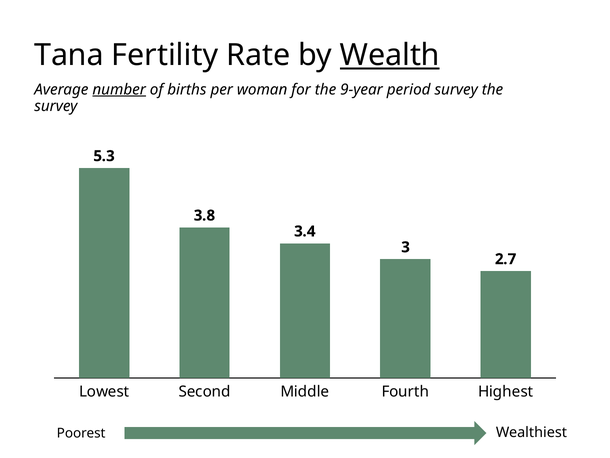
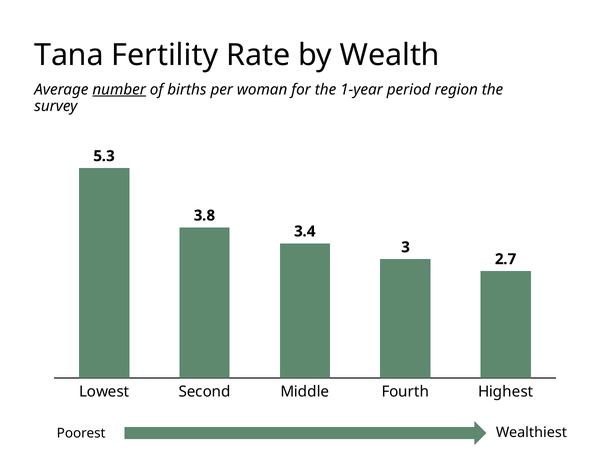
Wealth underline: present -> none
9-year: 9-year -> 1-year
period survey: survey -> region
